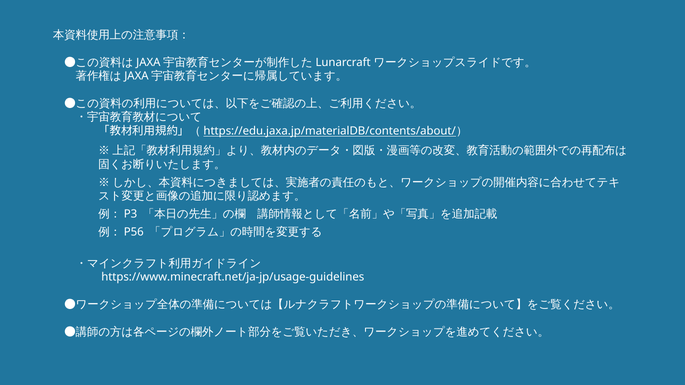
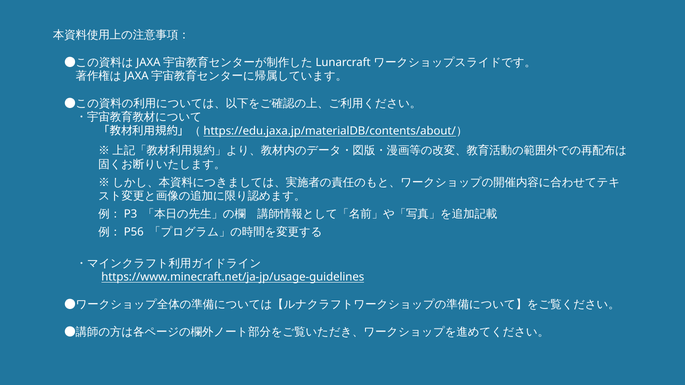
https://www.minecraft.net/ja-jp/usage-guidelines underline: none -> present
